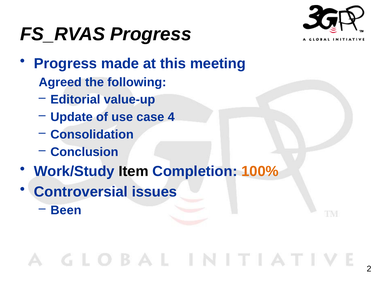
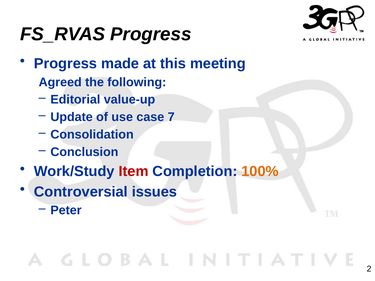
4: 4 -> 7
Item colour: black -> red
Been: Been -> Peter
